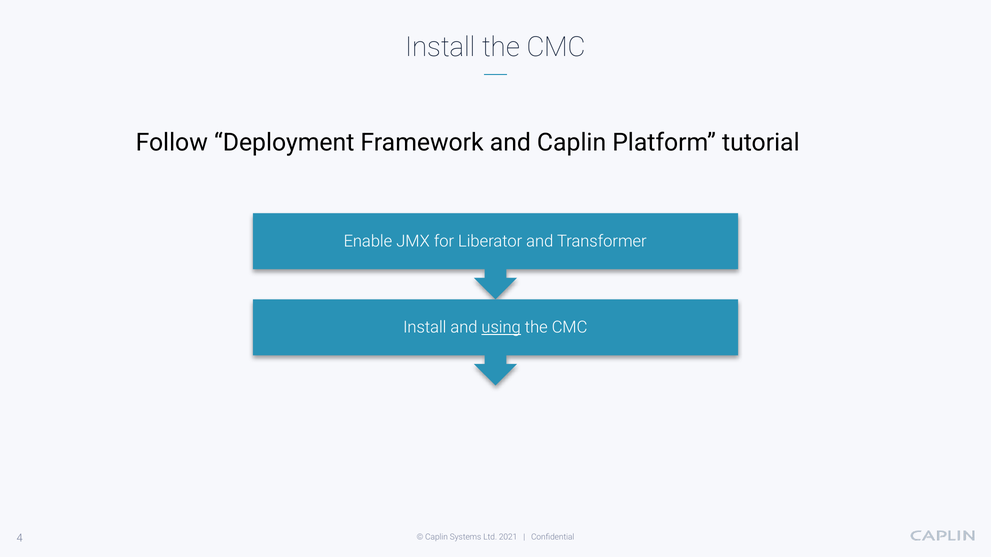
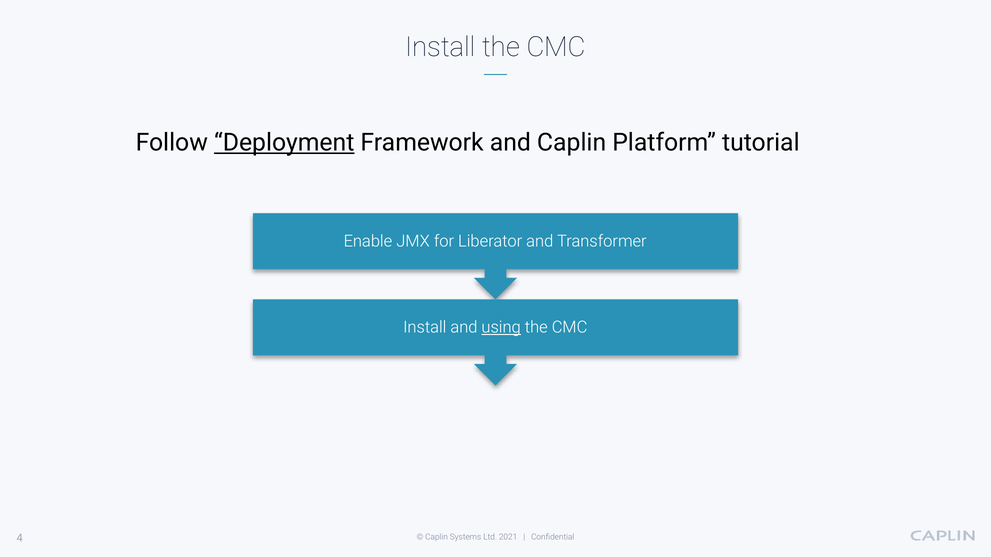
Deployment underline: none -> present
